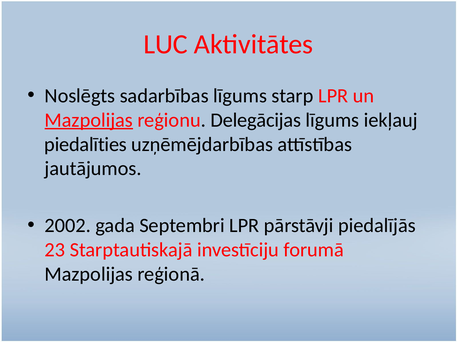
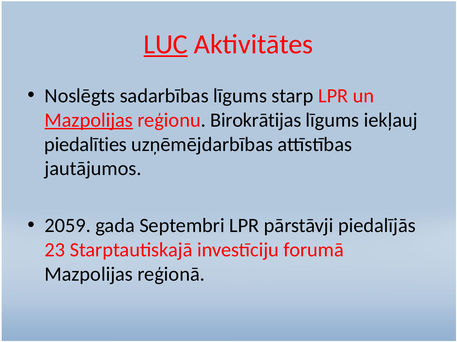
LUC underline: none -> present
Delegācijas: Delegācijas -> Birokrātijas
2002: 2002 -> 2059
